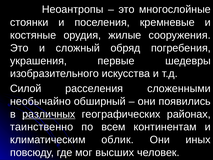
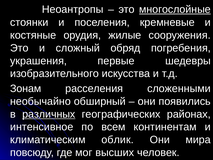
многослойные underline: none -> present
Силой: Силой -> Зонам
таинственно: таинственно -> интенсивное
иных: иных -> мира
